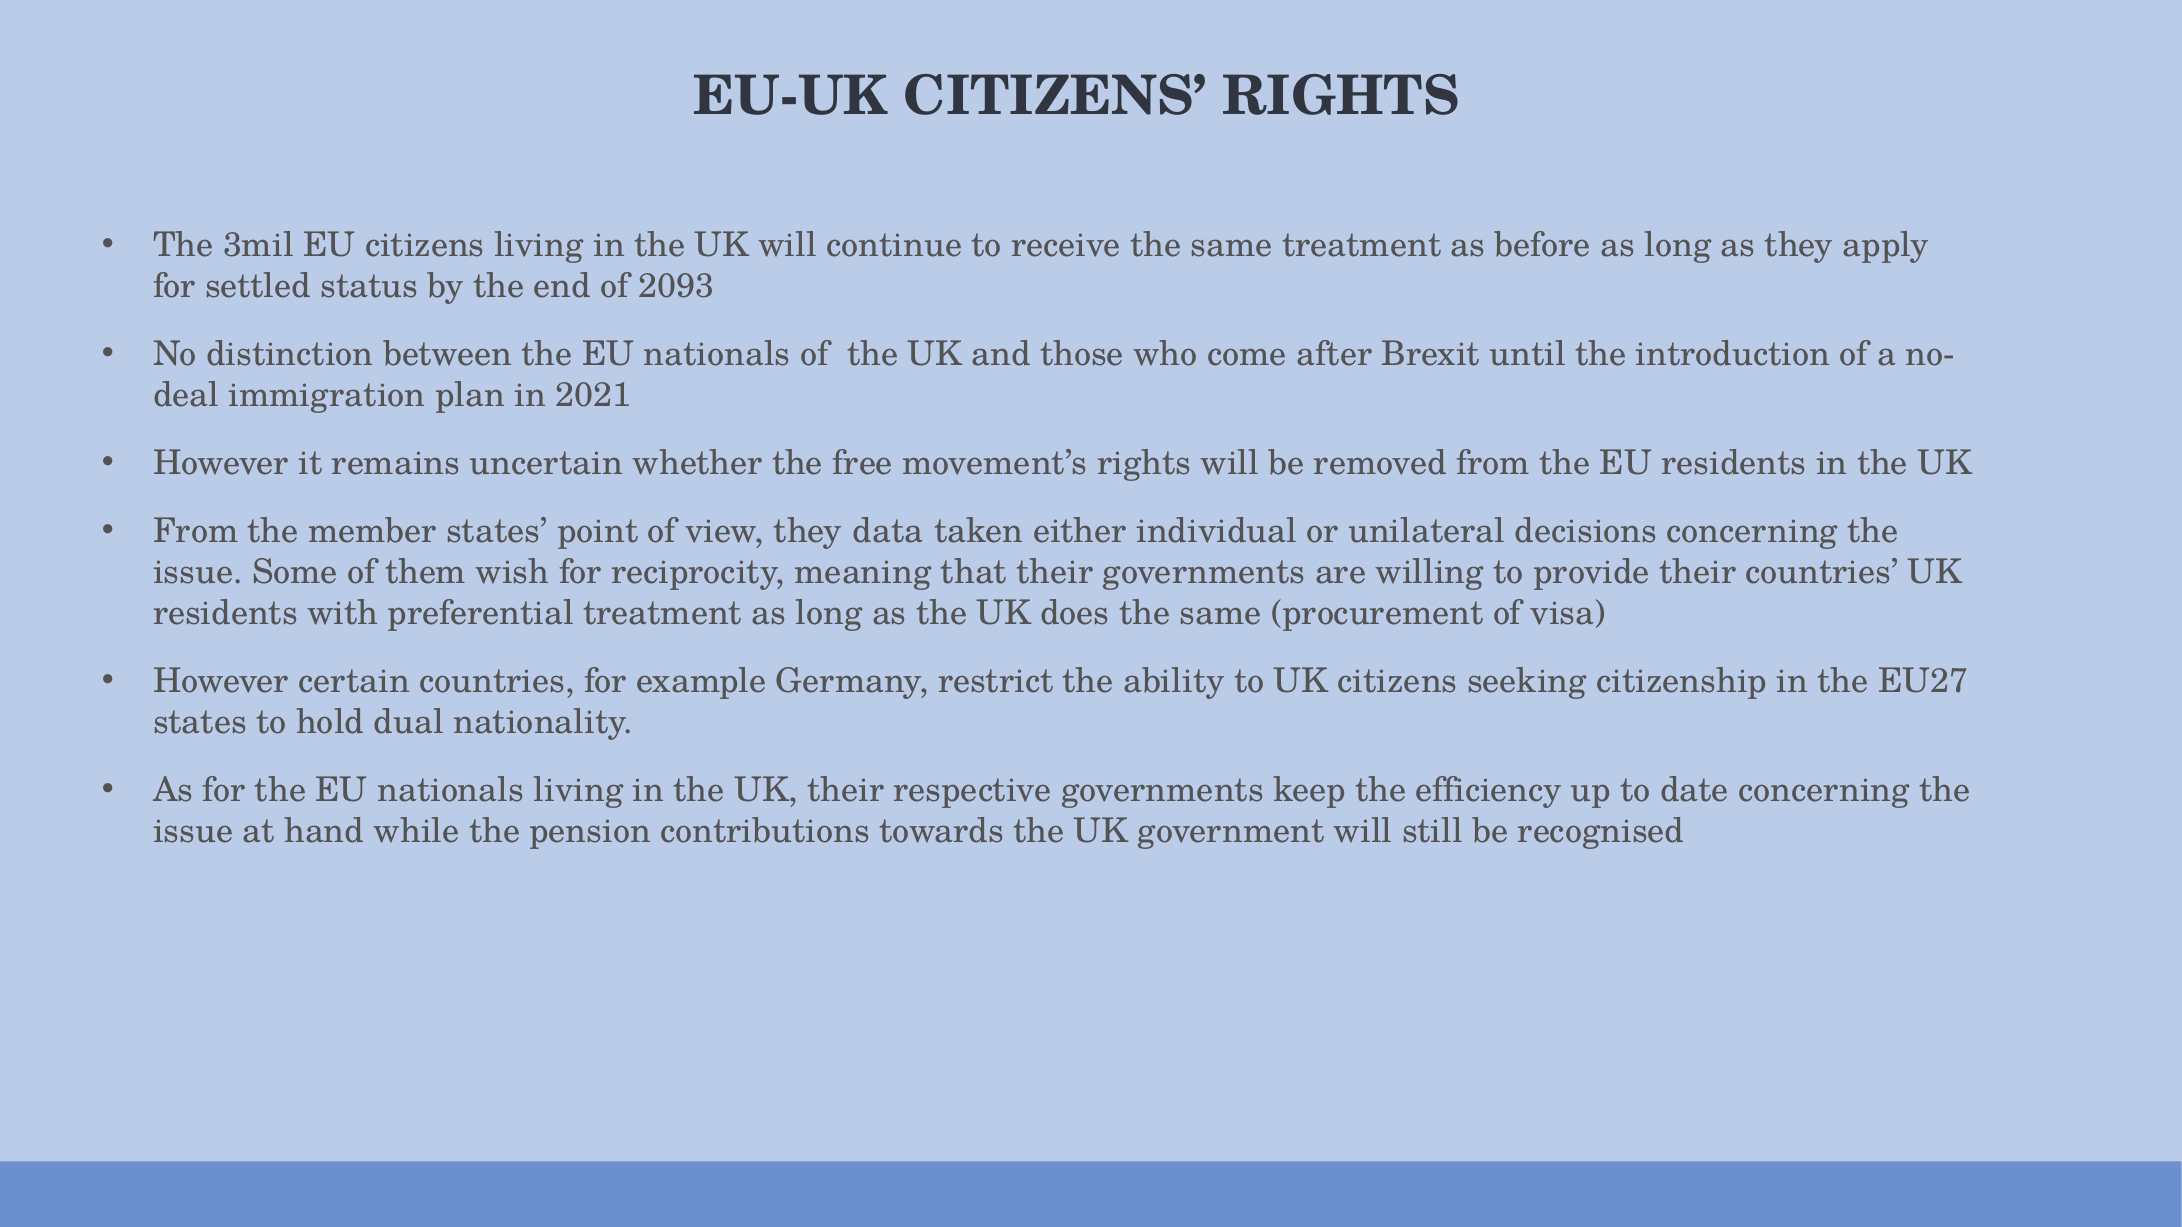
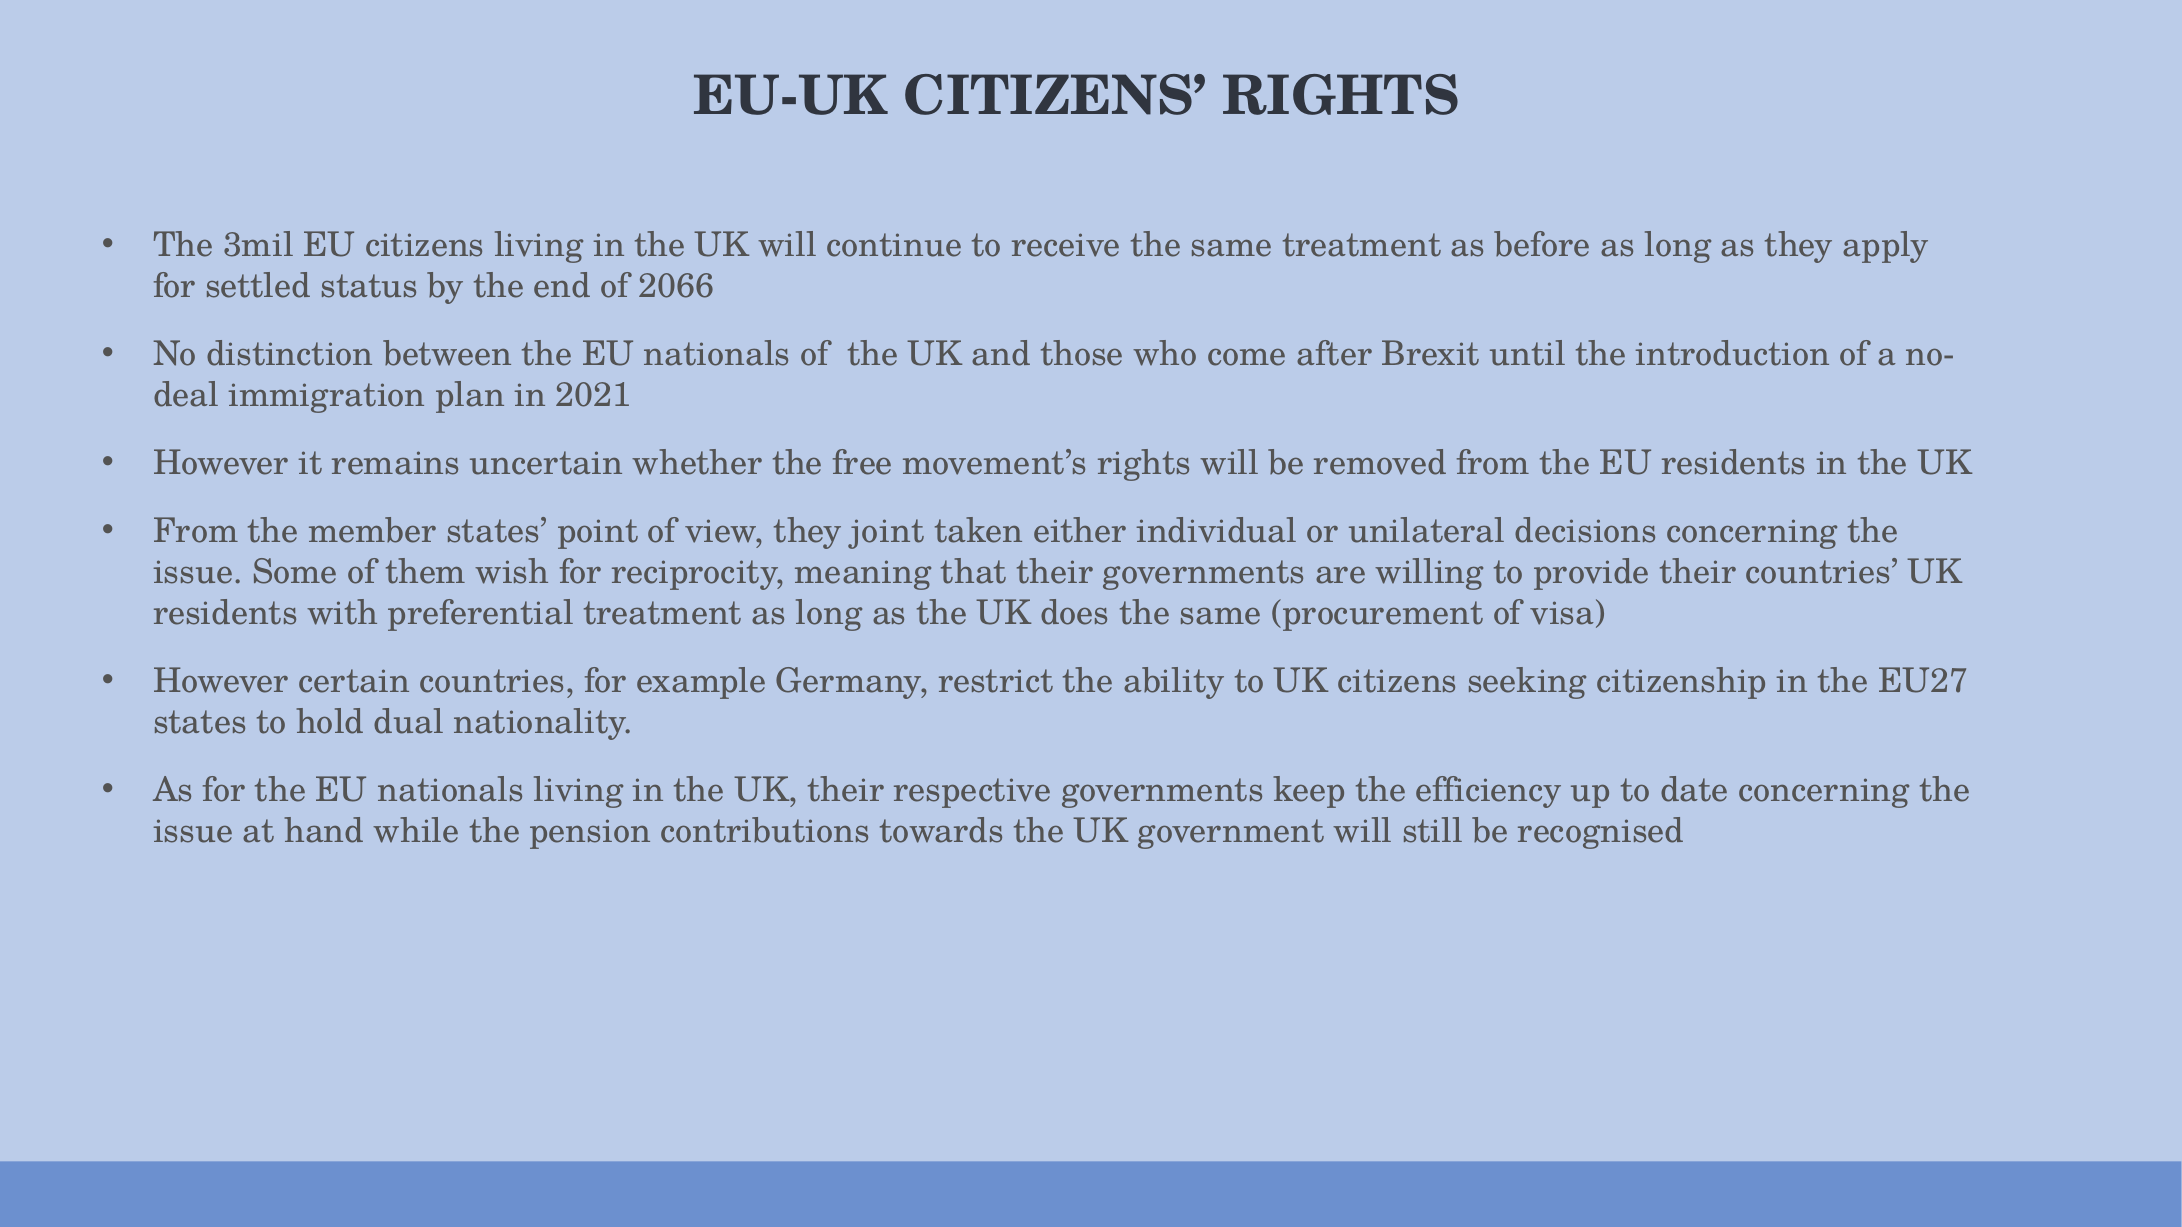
2093: 2093 -> 2066
data: data -> joint
